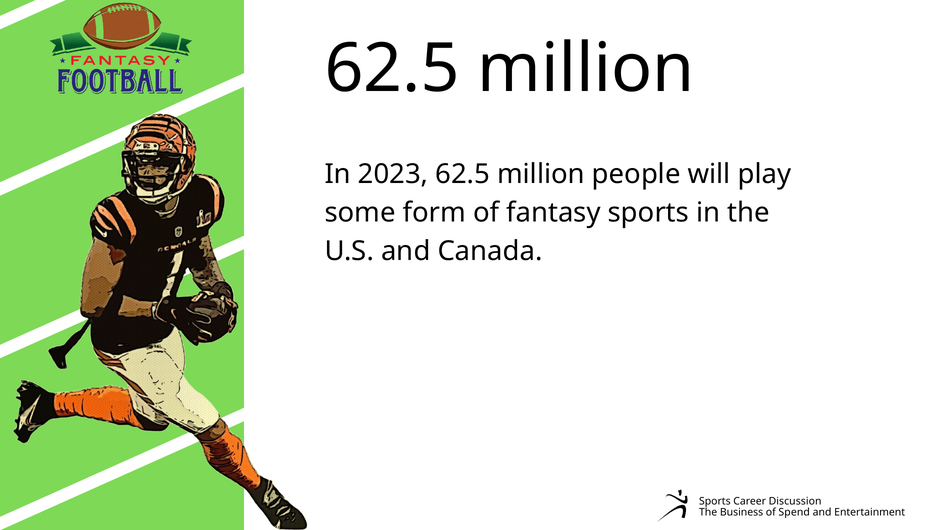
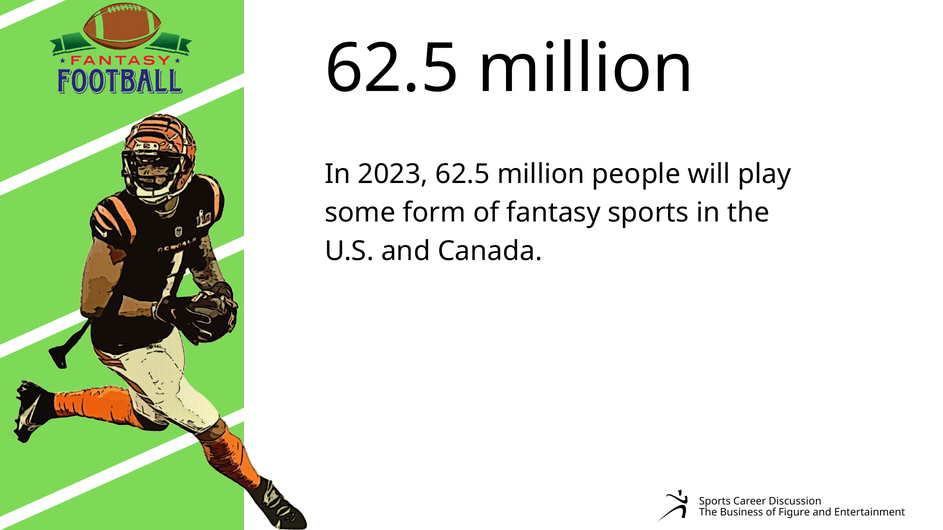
Spend: Spend -> Figure
